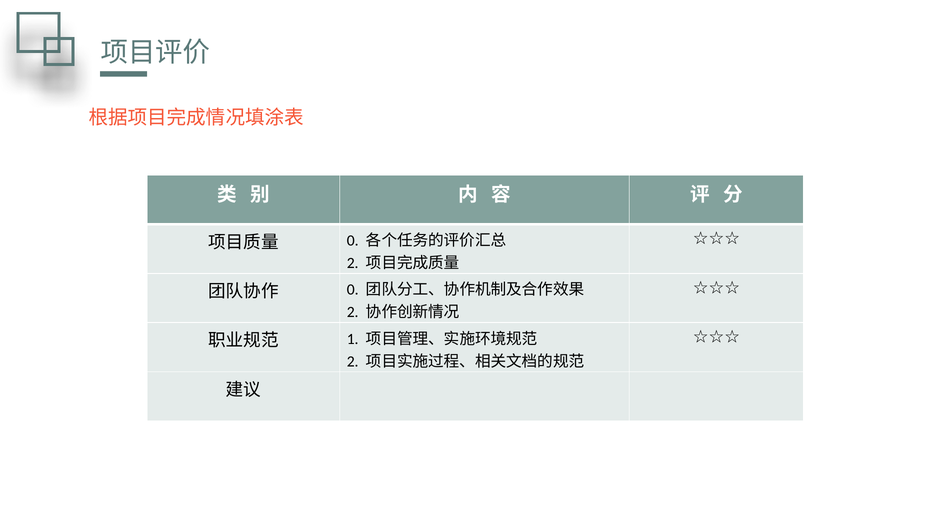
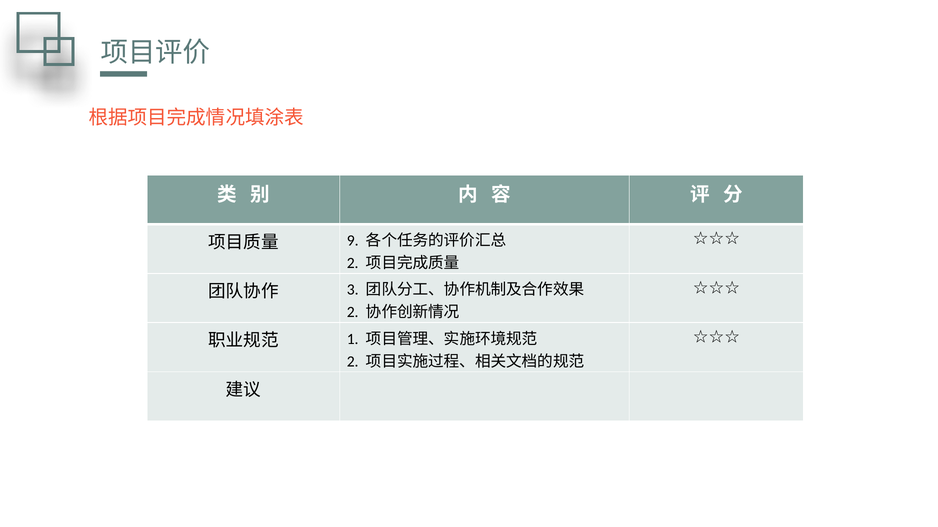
0 at (353, 241): 0 -> 9
0 at (353, 290): 0 -> 3
